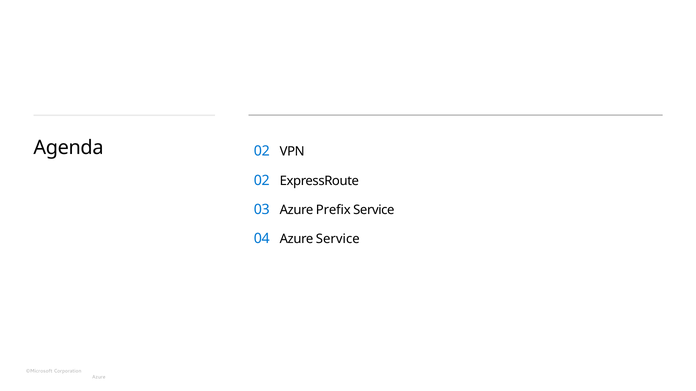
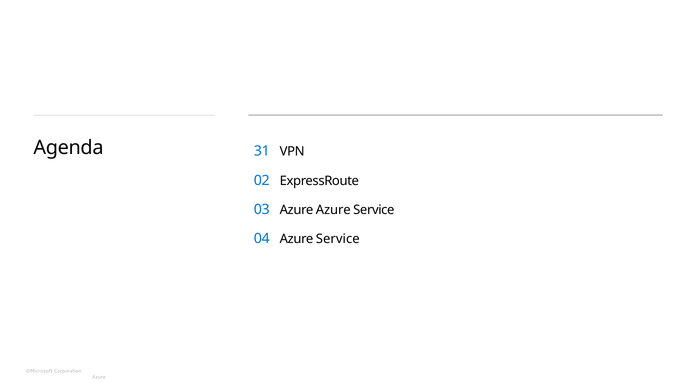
Agenda 02: 02 -> 31
Azure Prefix: Prefix -> Azure
